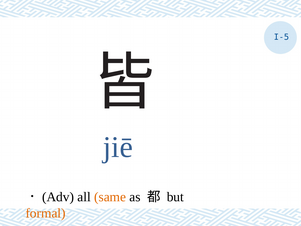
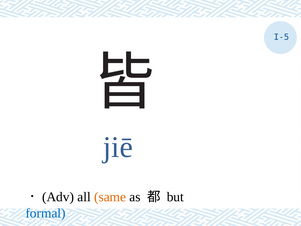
formal colour: orange -> blue
